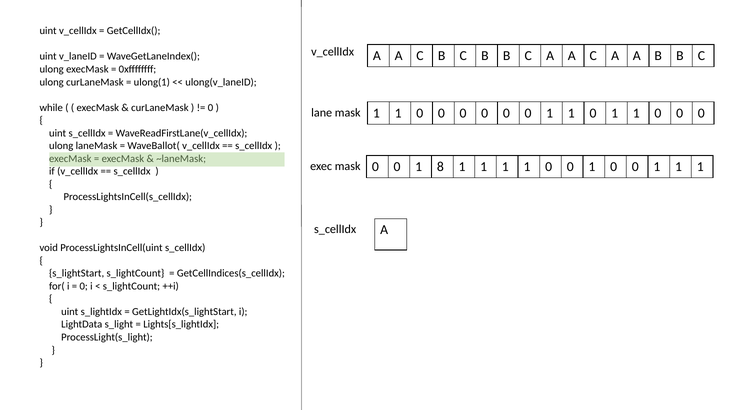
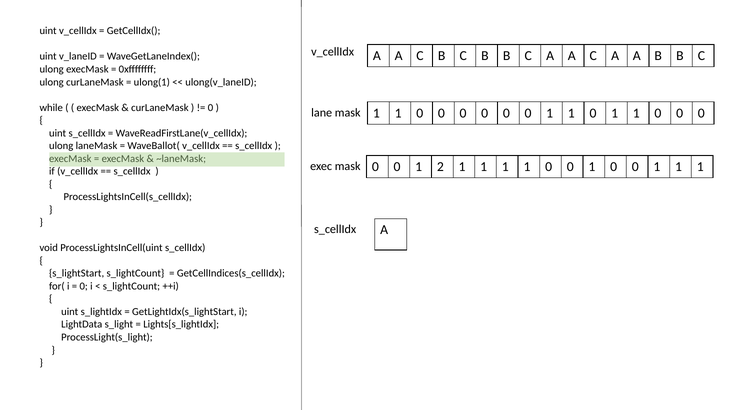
8: 8 -> 2
